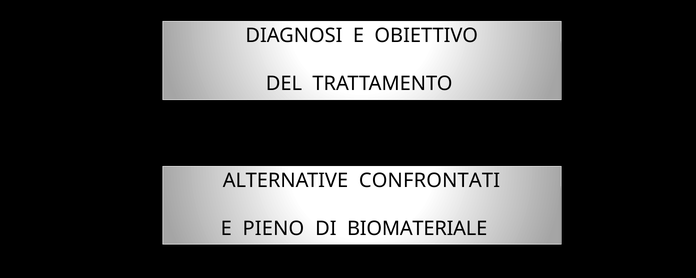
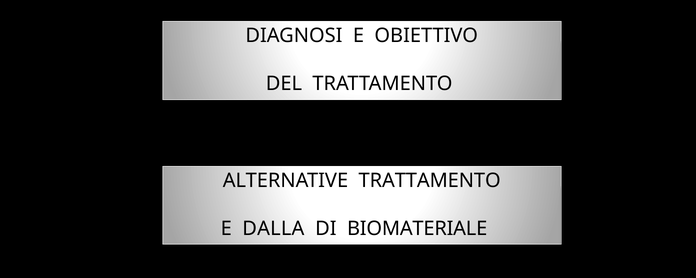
ALTERNATIVE CONFRONTATI: CONFRONTATI -> TRATTAMENTO
PIENO: PIENO -> DALLA
